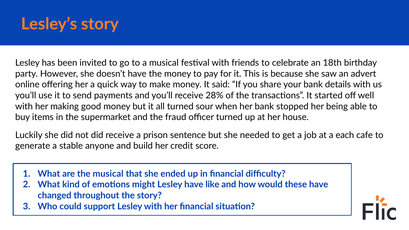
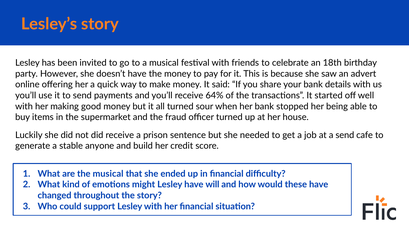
28%: 28% -> 64%
a each: each -> send
like: like -> will
